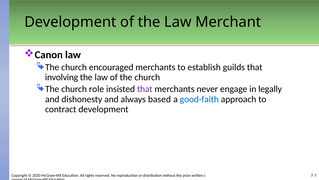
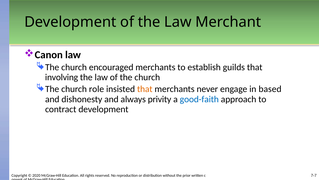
that at (145, 89) colour: purple -> orange
legally: legally -> based
based: based -> privity
